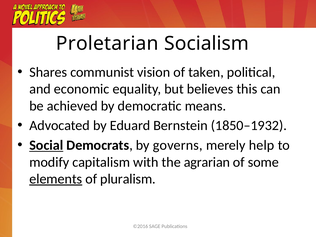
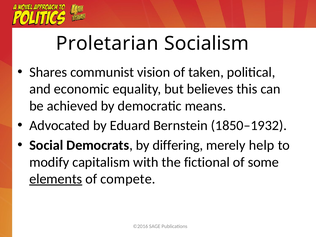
Social underline: present -> none
governs: governs -> differing
agrarian: agrarian -> fictional
pluralism: pluralism -> compete
